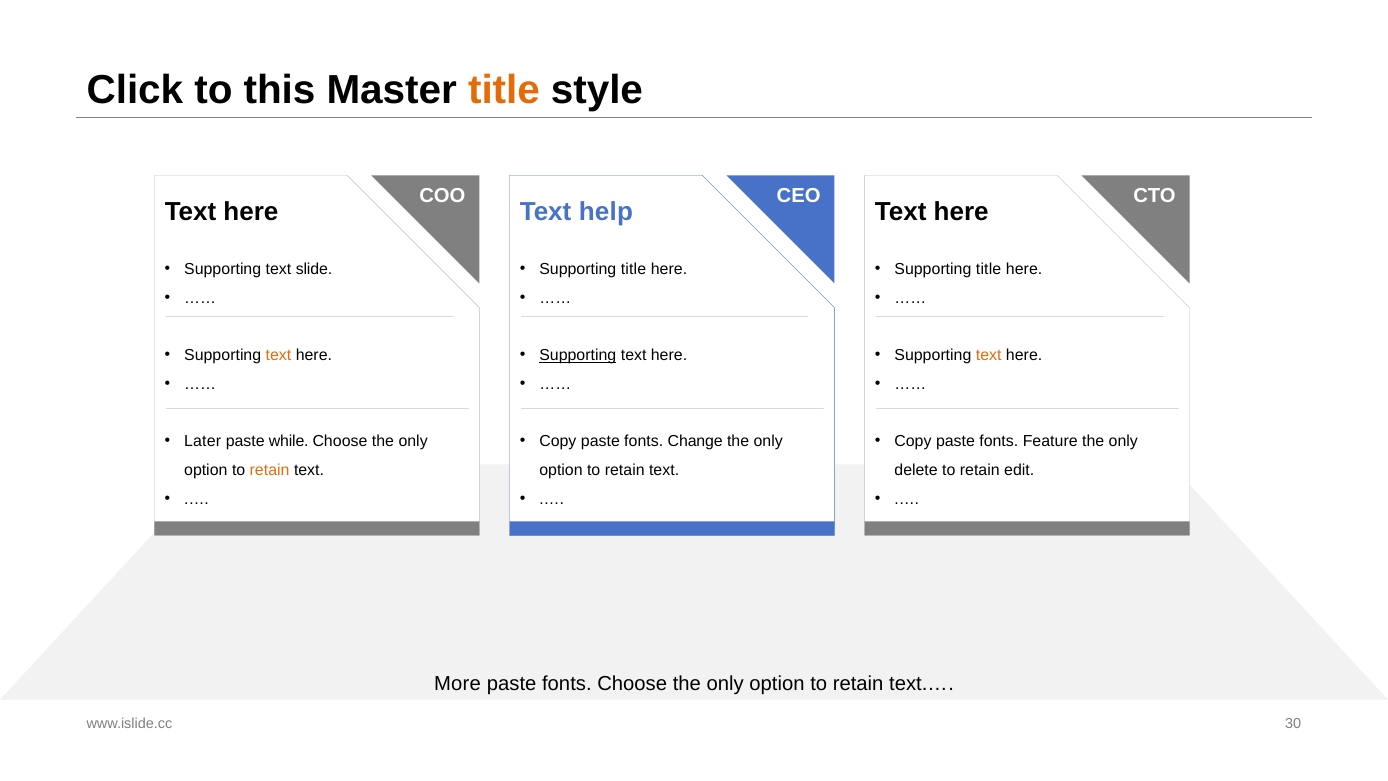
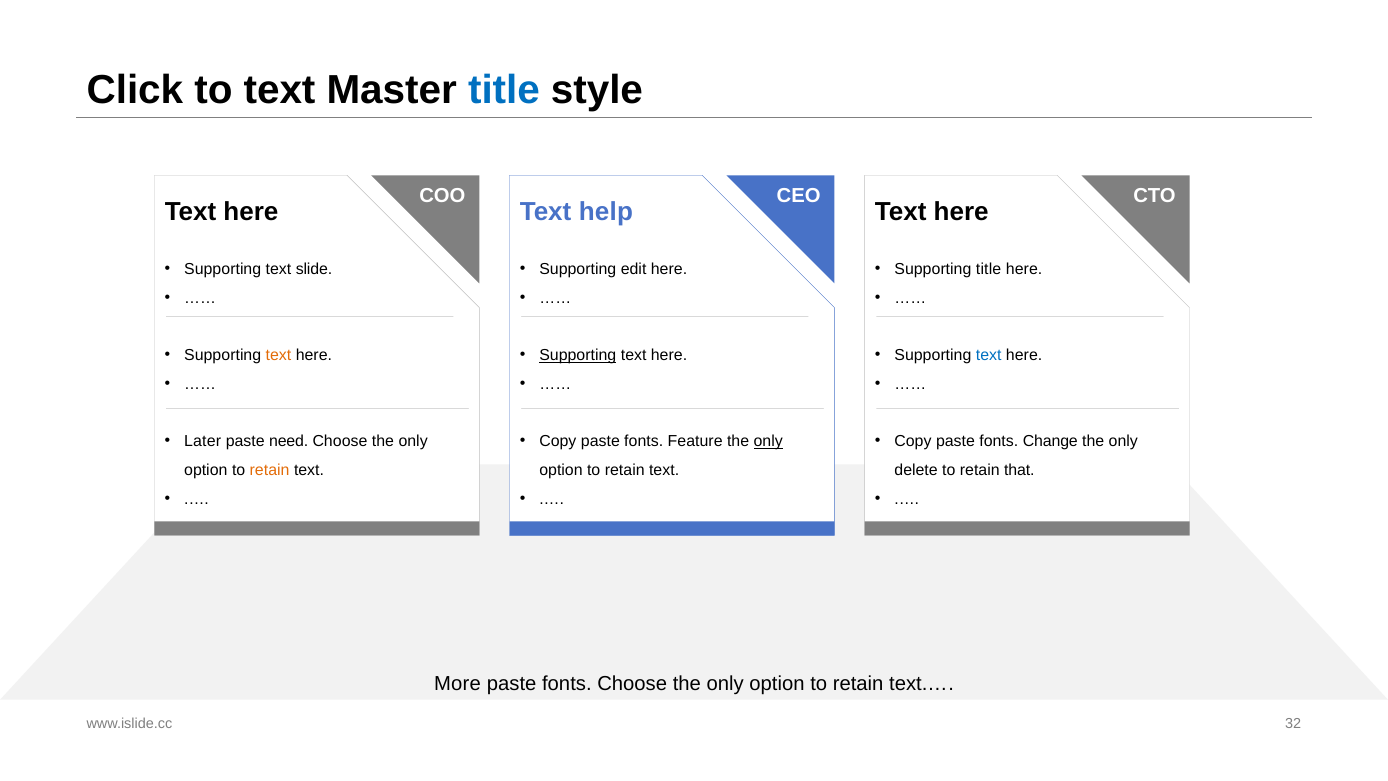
to this: this -> text
title at (504, 90) colour: orange -> blue
title at (634, 269): title -> edit
text at (989, 355) colour: orange -> blue
while: while -> need
Change: Change -> Feature
only at (768, 441) underline: none -> present
Feature: Feature -> Change
edit: edit -> that
30: 30 -> 32
